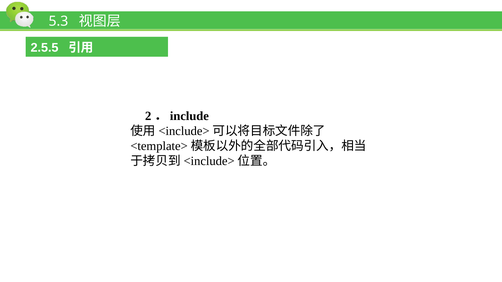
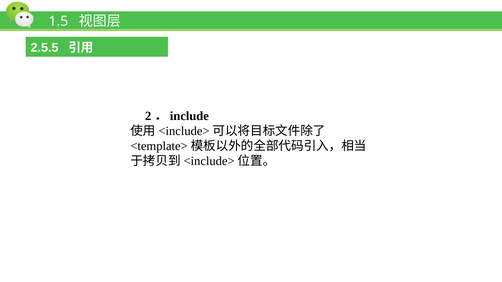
5.3: 5.3 -> 1.5
